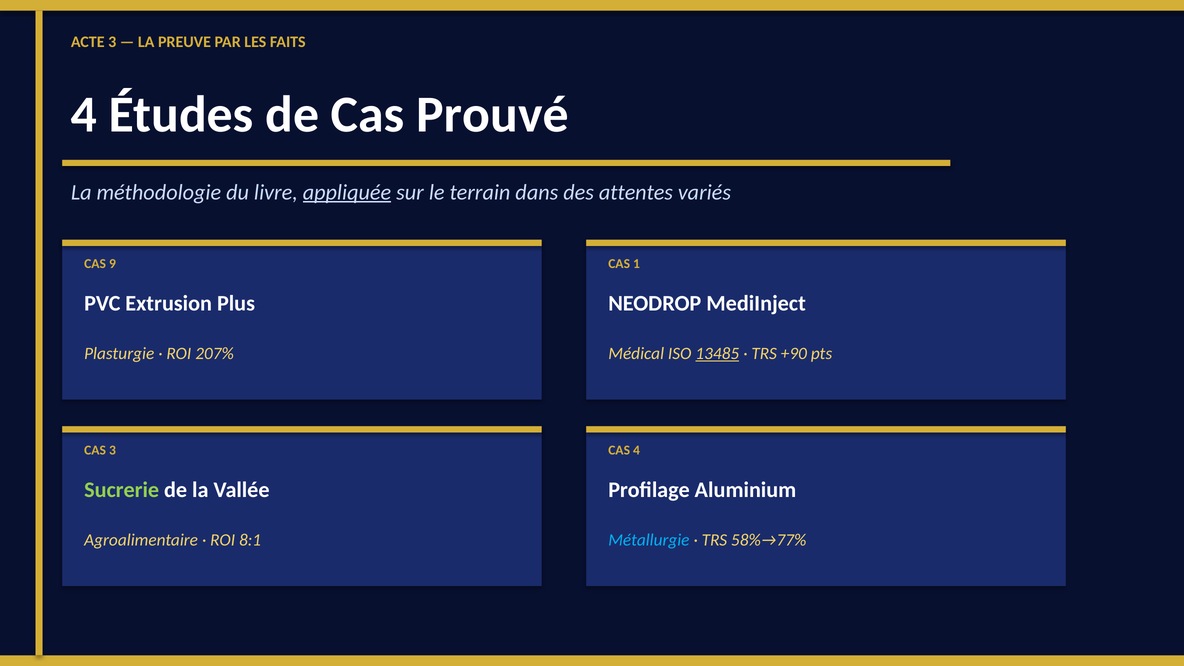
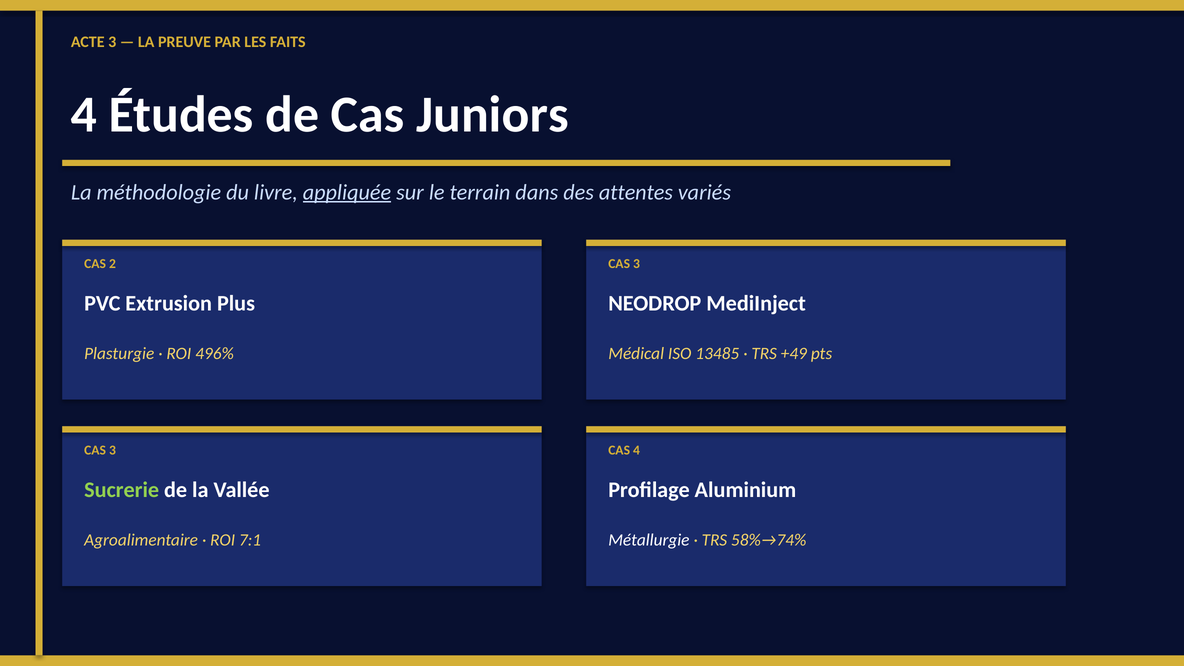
Prouvé: Prouvé -> Juniors
9: 9 -> 2
1 at (637, 264): 1 -> 3
207%: 207% -> 496%
13485 underline: present -> none
+90: +90 -> +49
8:1: 8:1 -> 7:1
Métallurgie colour: light blue -> white
58%→77%: 58%→77% -> 58%→74%
